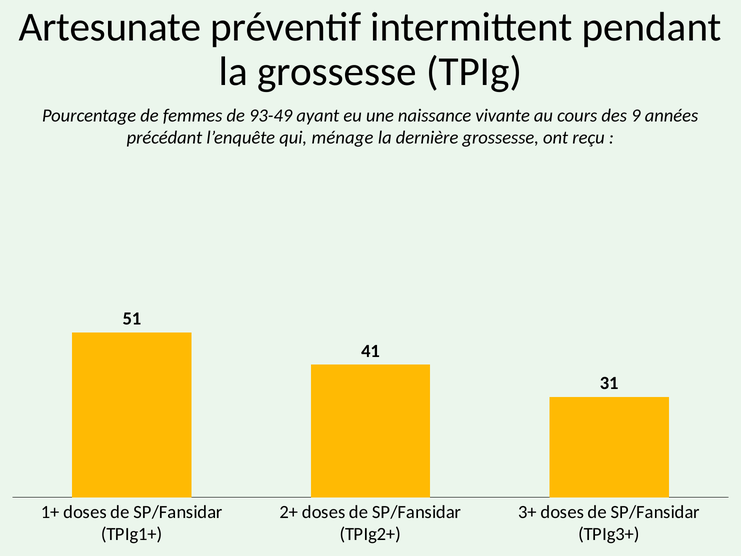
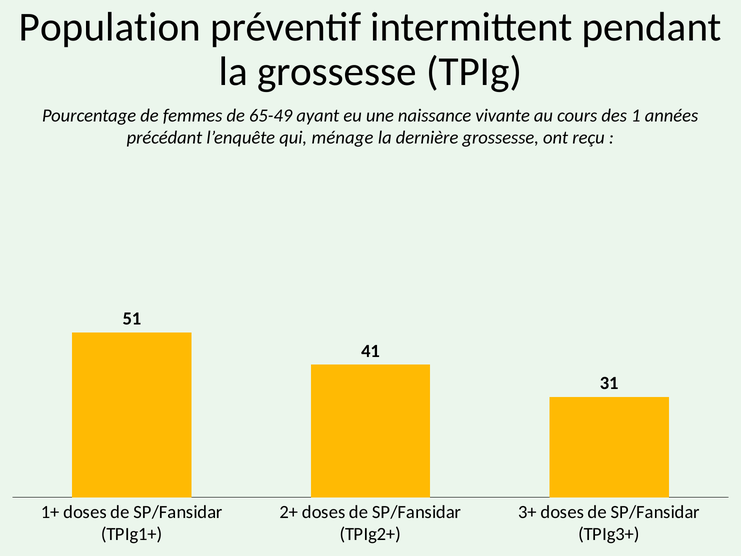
Artesunate: Artesunate -> Population
93-49: 93-49 -> 65-49
9: 9 -> 1
